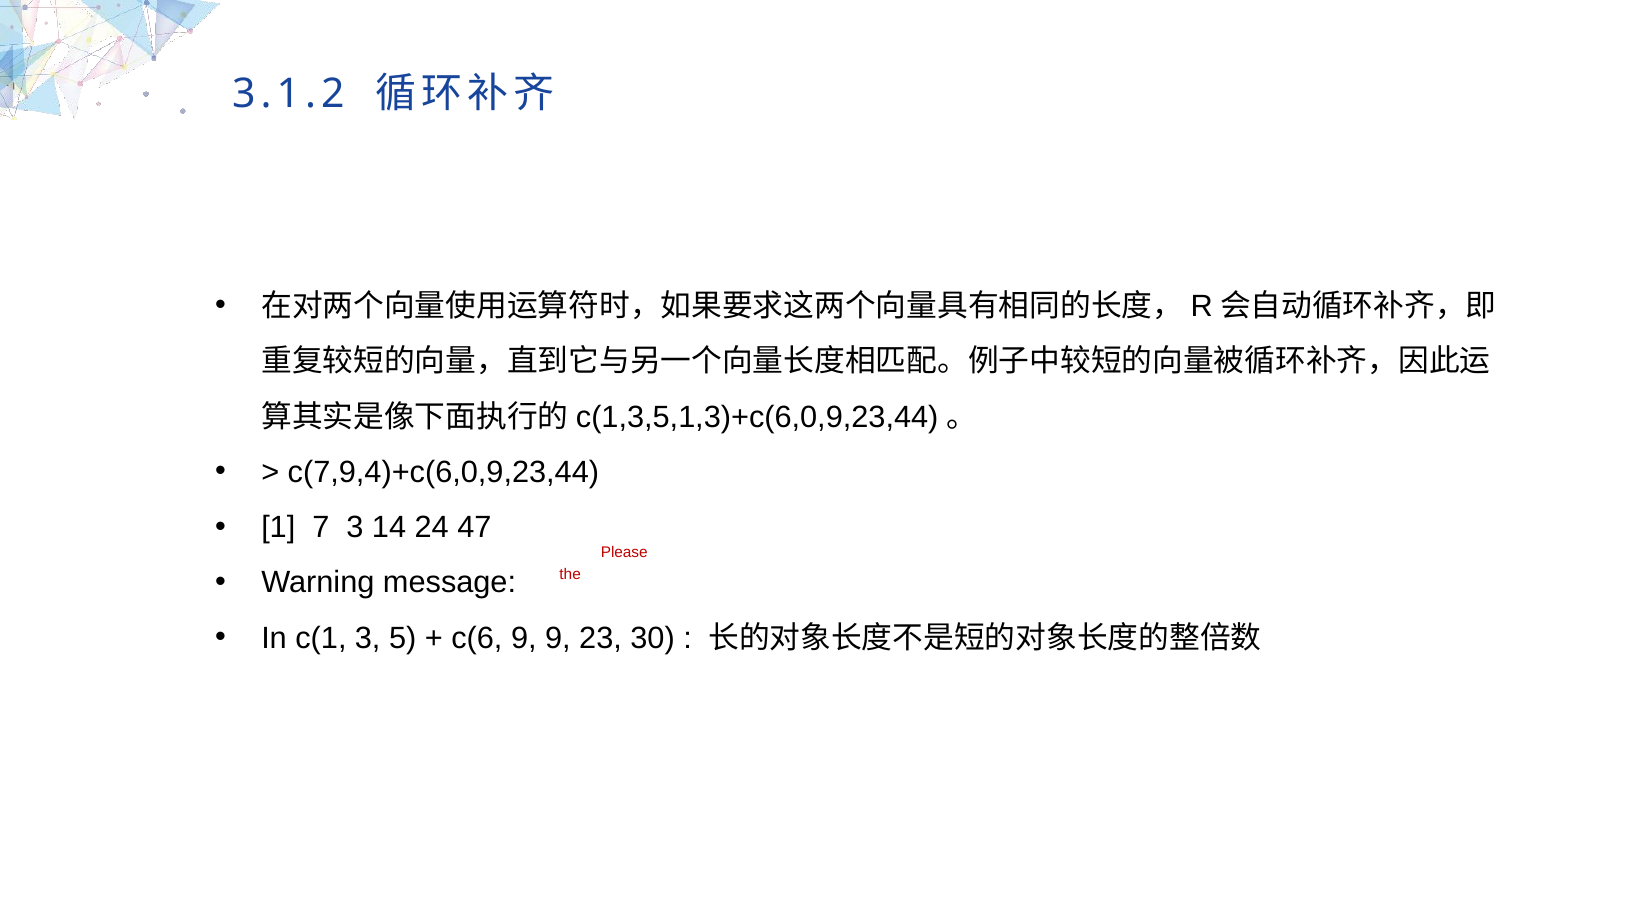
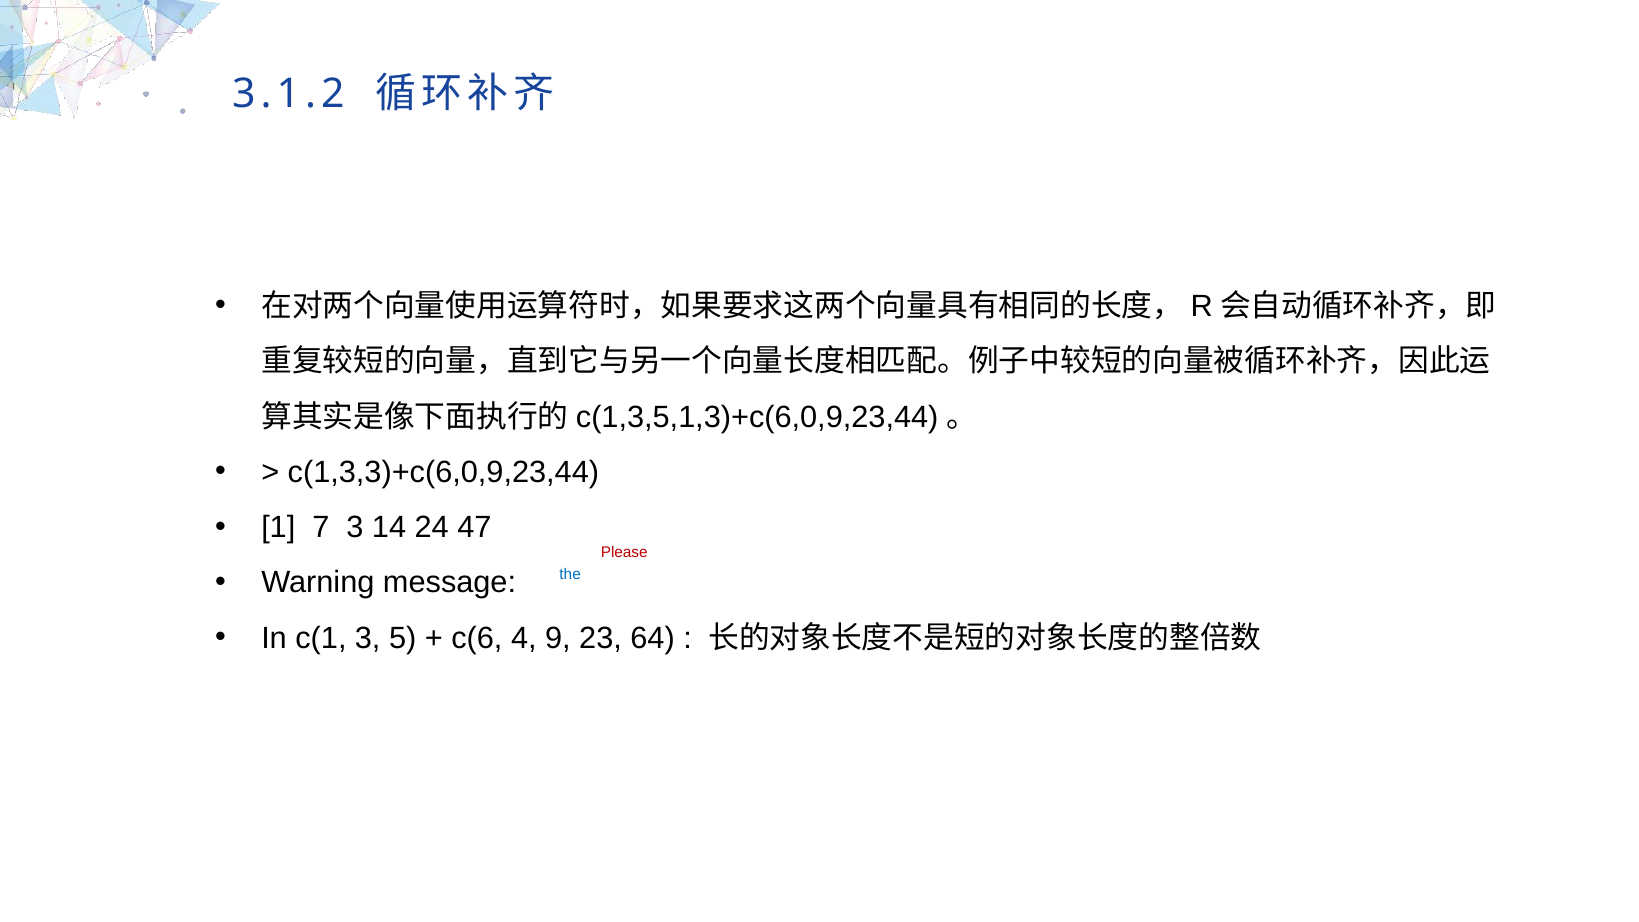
c(7,9,4)+c(6,0,9,23,44: c(7,9,4)+c(6,0,9,23,44 -> c(1,3,3)+c(6,0,9,23,44
the at (570, 575) colour: red -> blue
c(6 9: 9 -> 4
30: 30 -> 64
